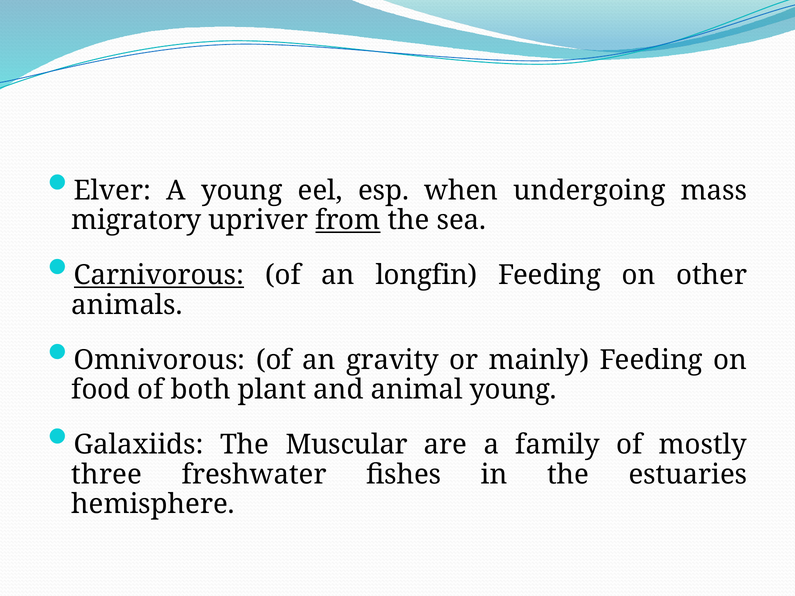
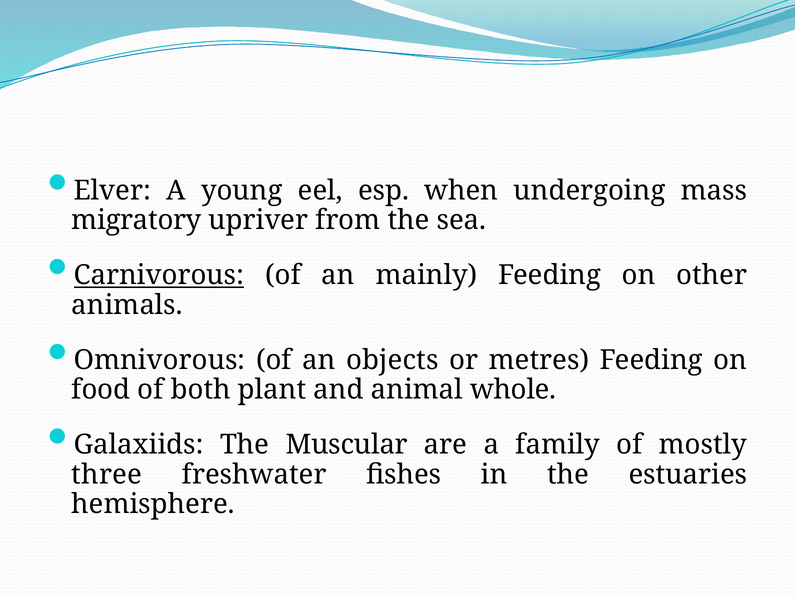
from underline: present -> none
longfin: longfin -> mainly
gravity: gravity -> objects
mainly: mainly -> metres
animal young: young -> whole
